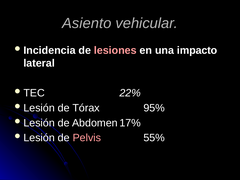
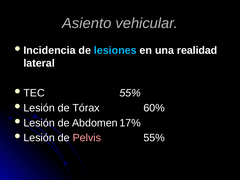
lesiones colour: pink -> light blue
impacto: impacto -> realidad
22% at (130, 93): 22% -> 55%
95%: 95% -> 60%
